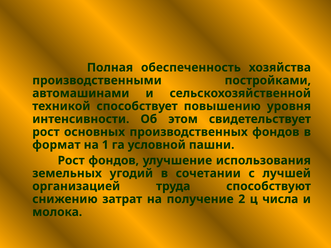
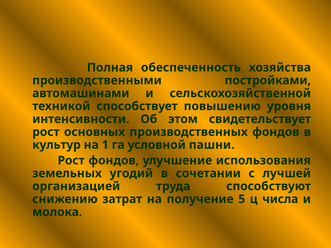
формат: формат -> культур
2: 2 -> 5
